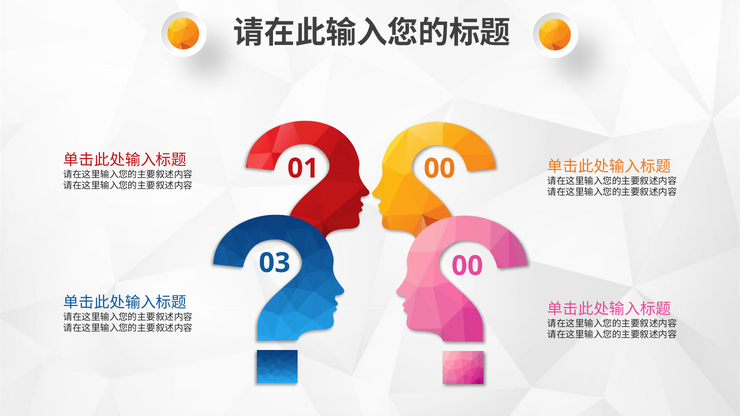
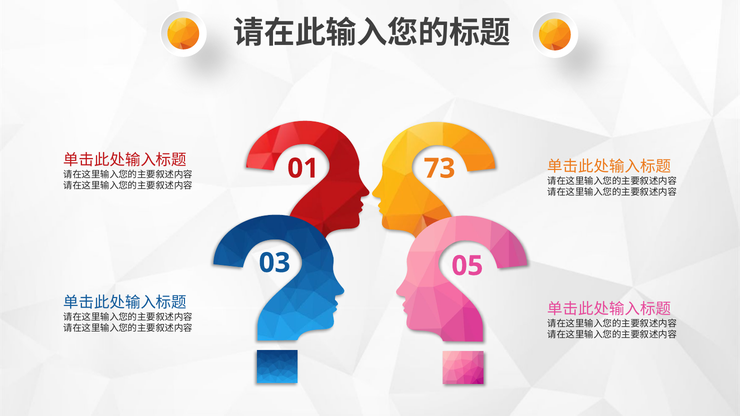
01 00: 00 -> 73
03 00: 00 -> 05
